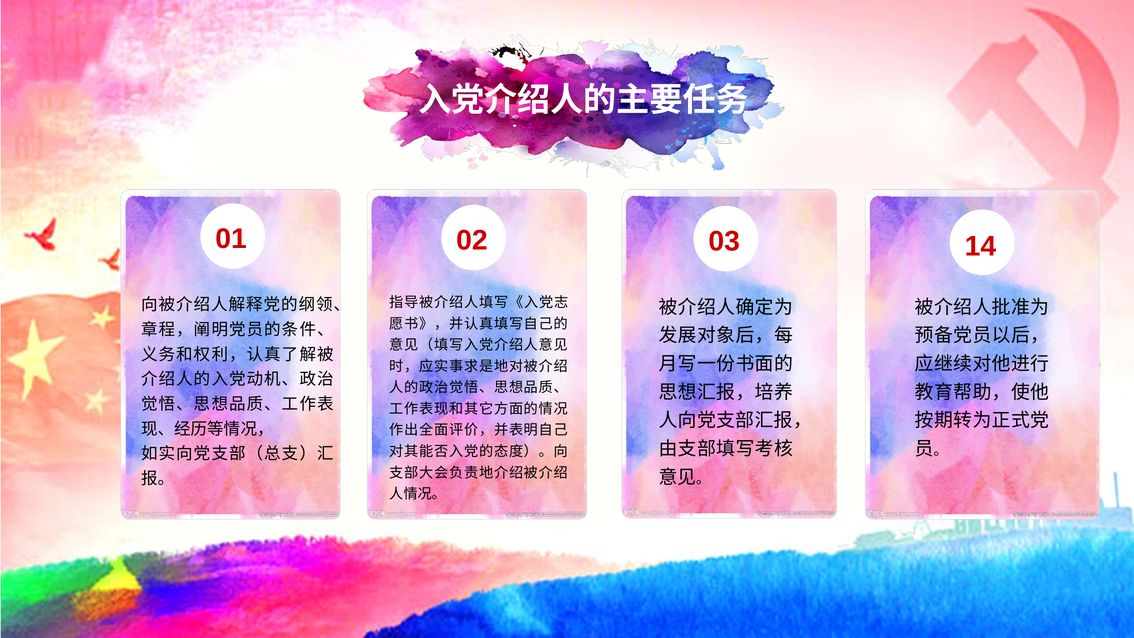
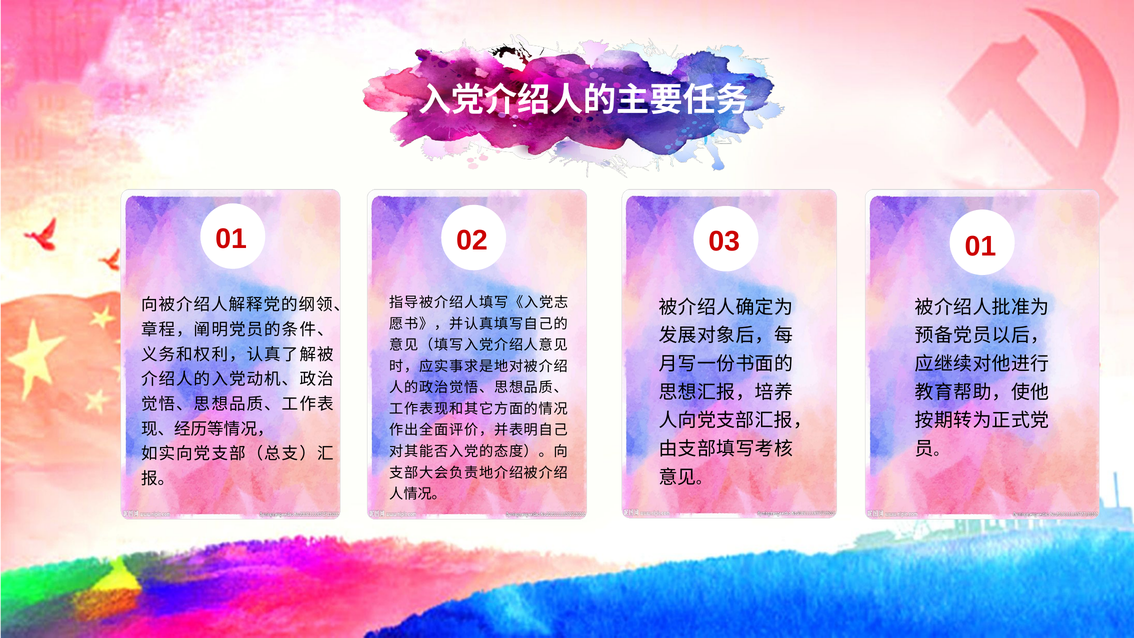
03 14: 14 -> 01
